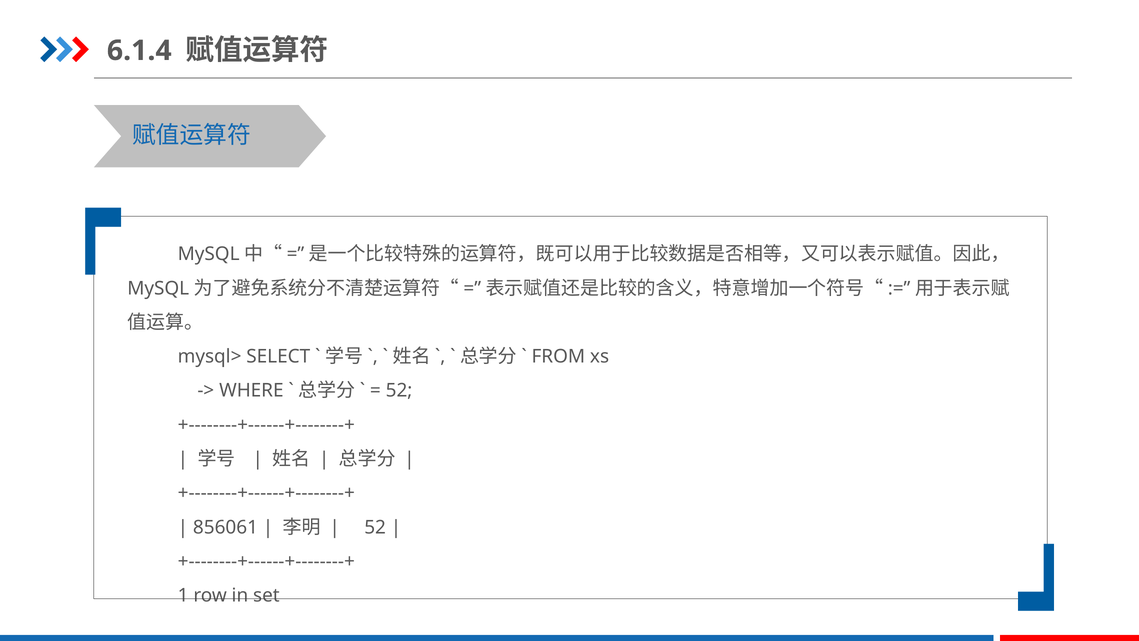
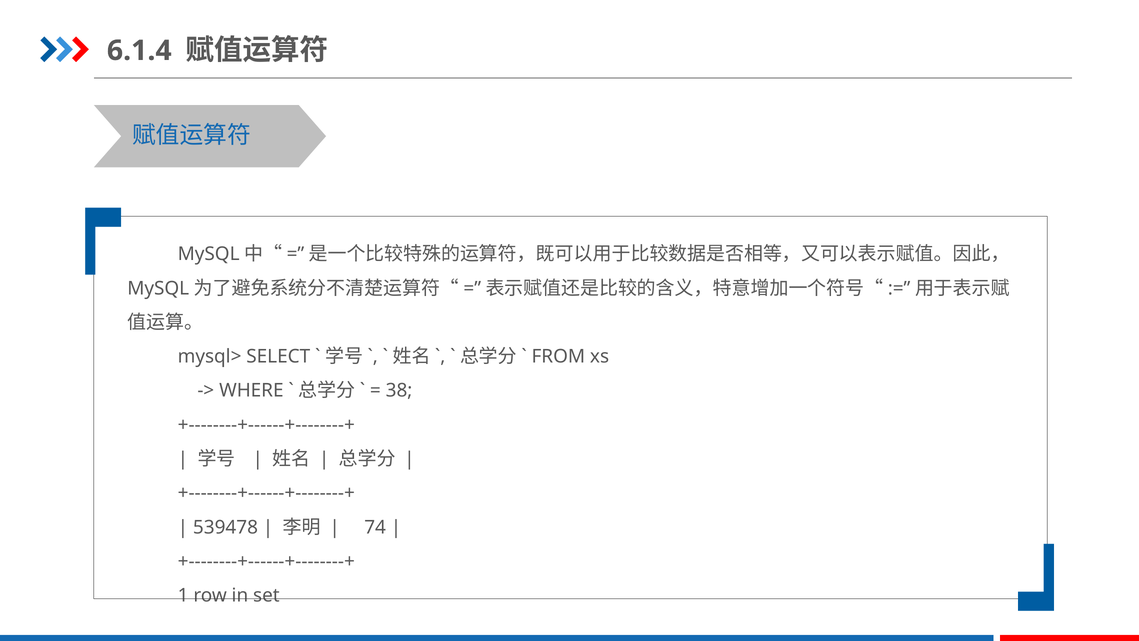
52 at (399, 391): 52 -> 38
856061: 856061 -> 539478
52 at (375, 527): 52 -> 74
